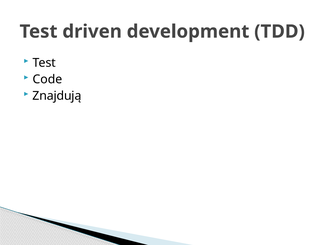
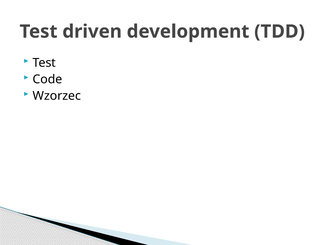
Znajdują: Znajdują -> Wzorzec
